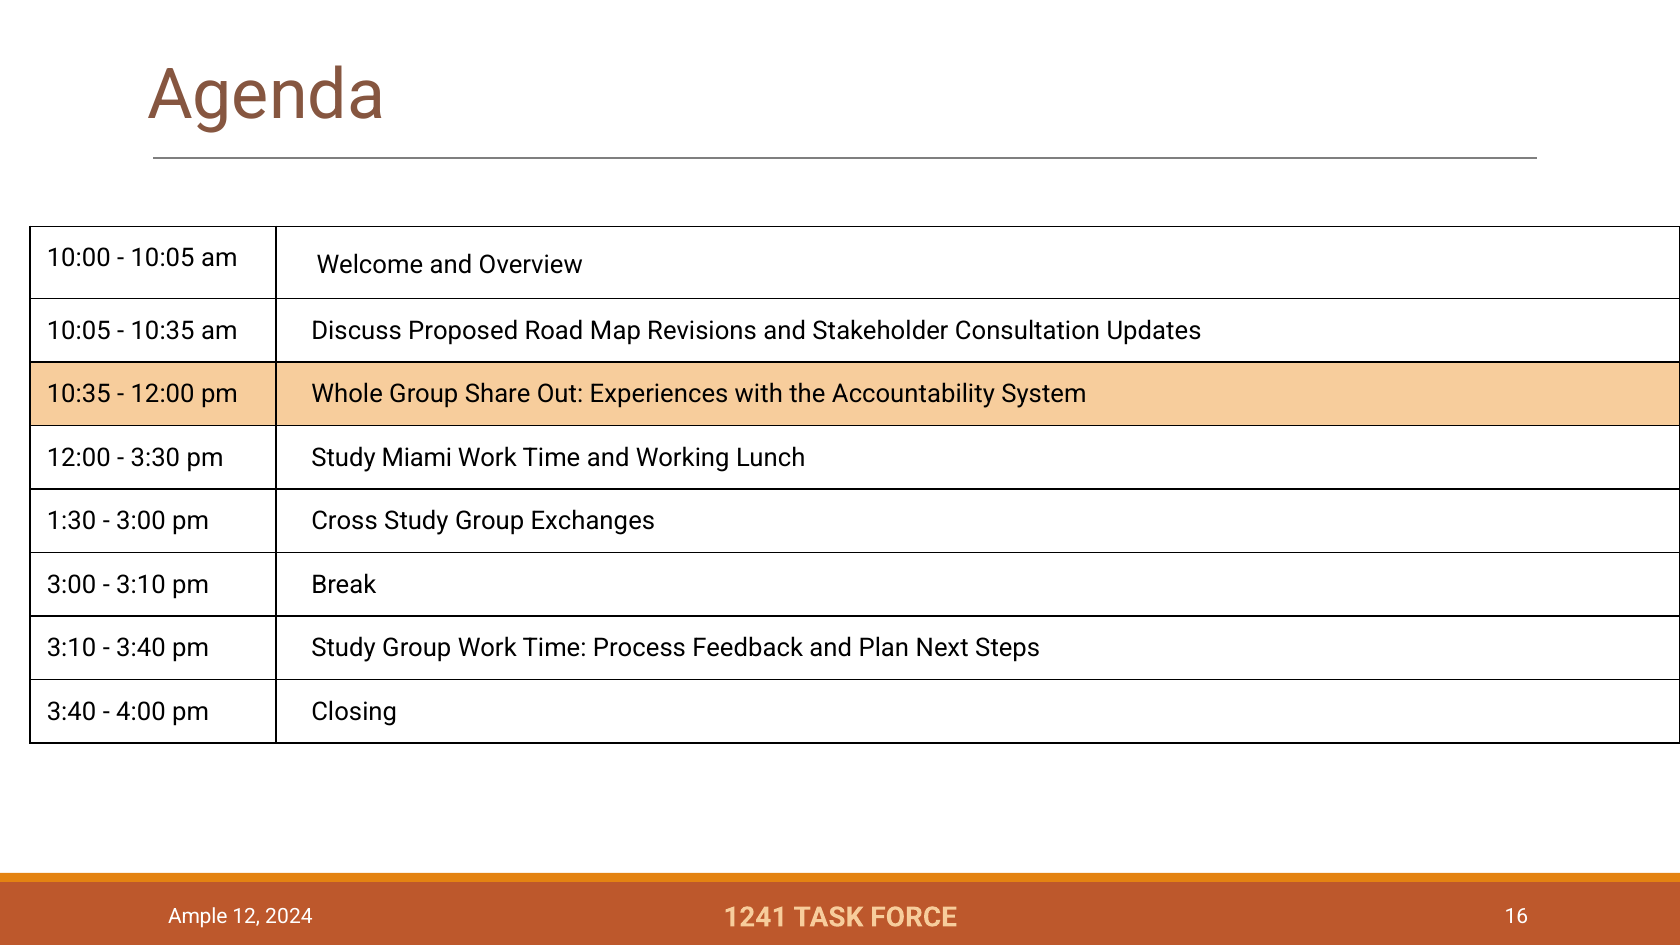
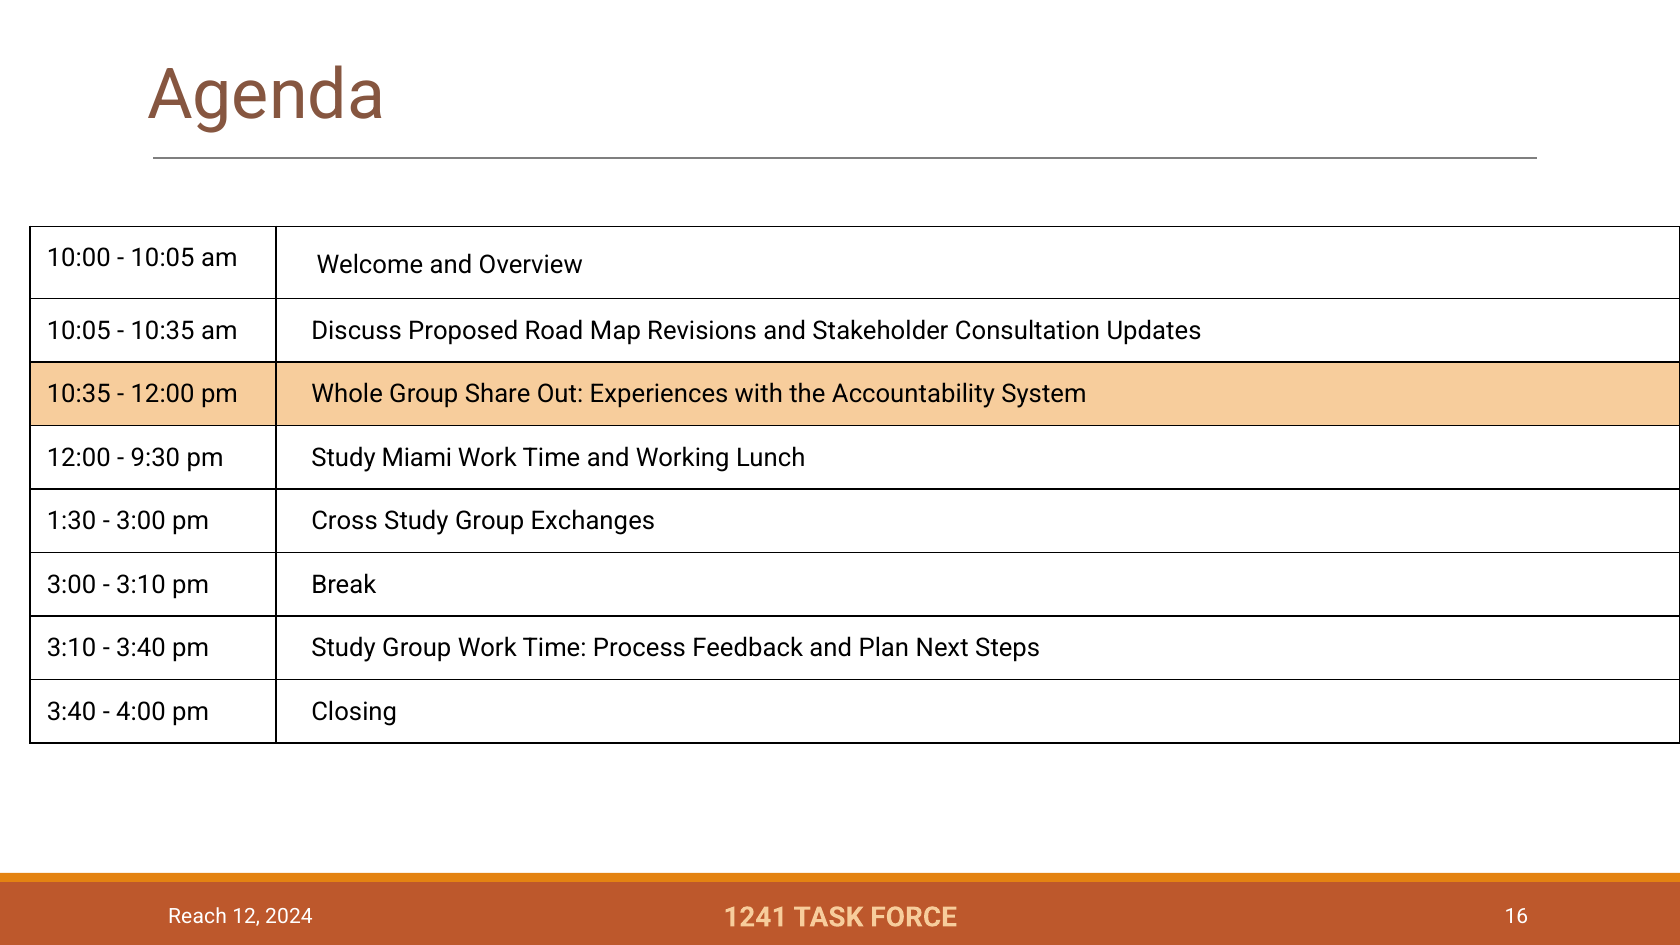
3:30: 3:30 -> 9:30
Ample: Ample -> Reach
